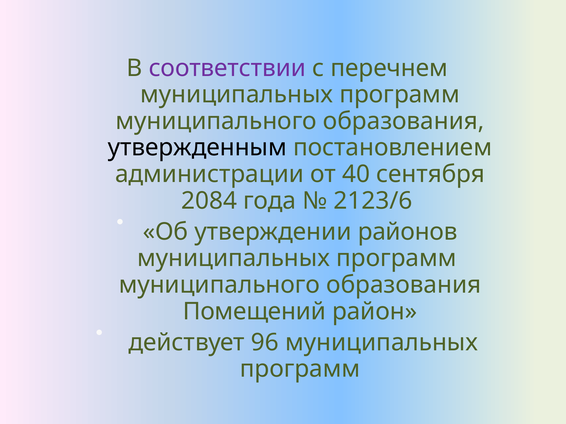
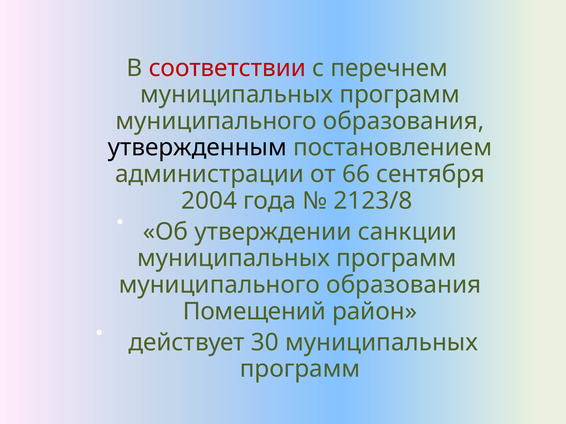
соответствии colour: purple -> red
40: 40 -> 66
2084: 2084 -> 2004
2123/6: 2123/6 -> 2123/8
районов: районов -> санкции
96: 96 -> 30
